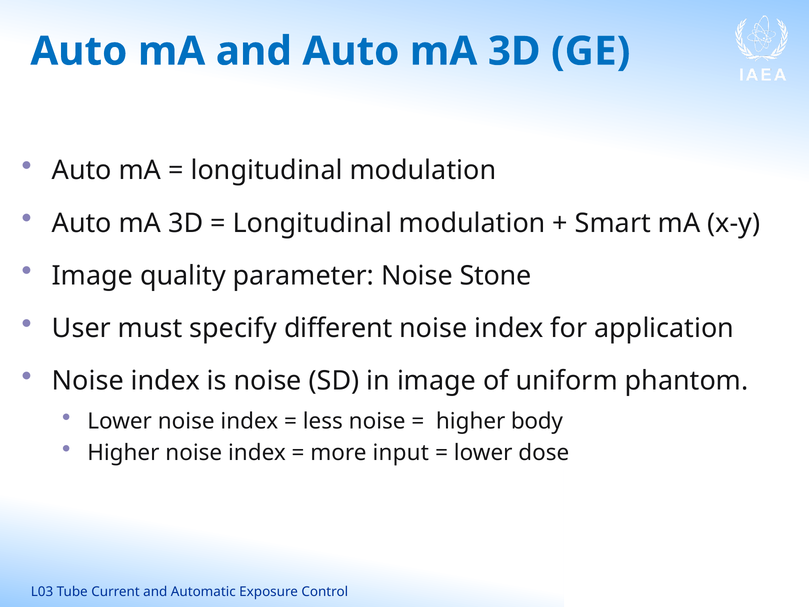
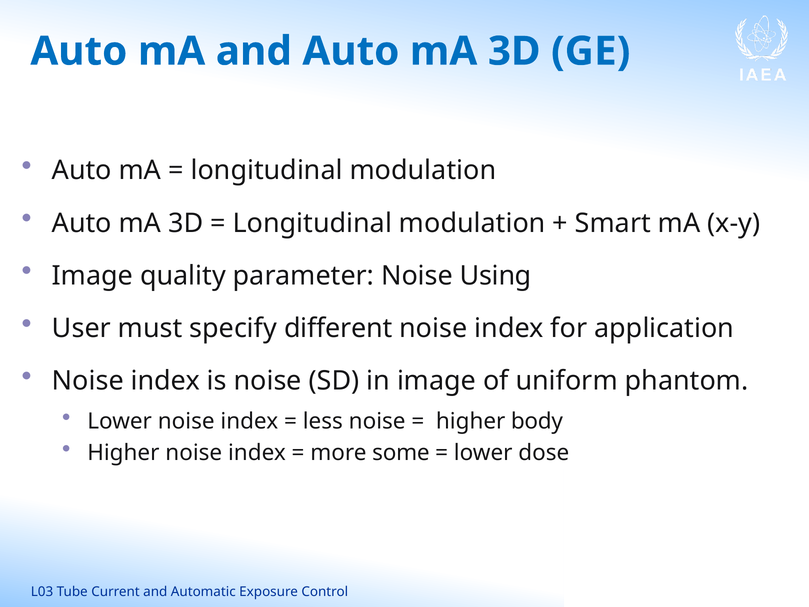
Stone: Stone -> Using
input: input -> some
